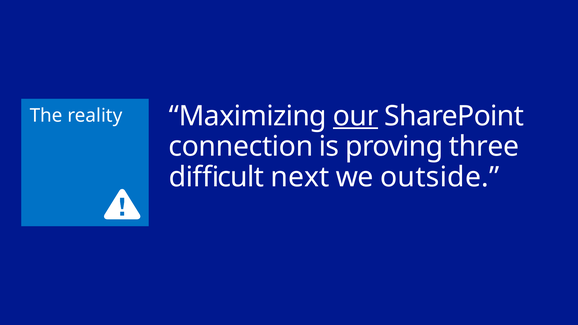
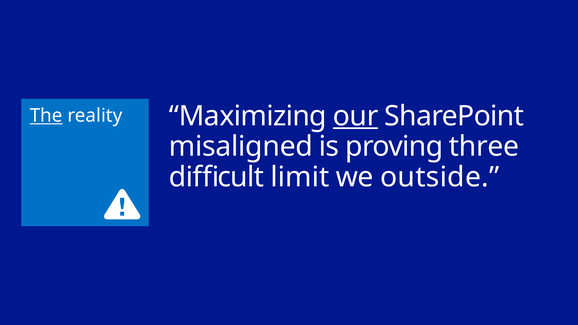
The underline: none -> present
connection: connection -> misaligned
next: next -> limit
